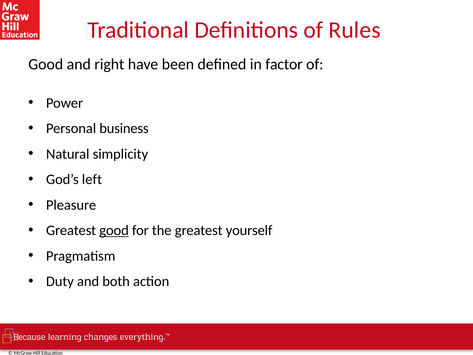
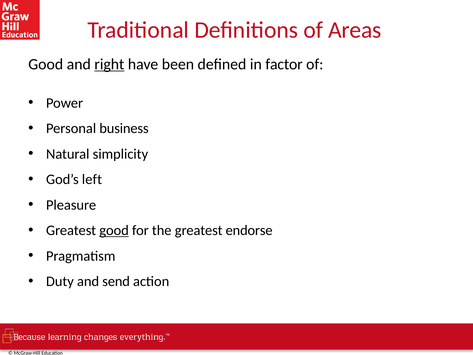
Rules: Rules -> Areas
right underline: none -> present
yourself: yourself -> endorse
both: both -> send
